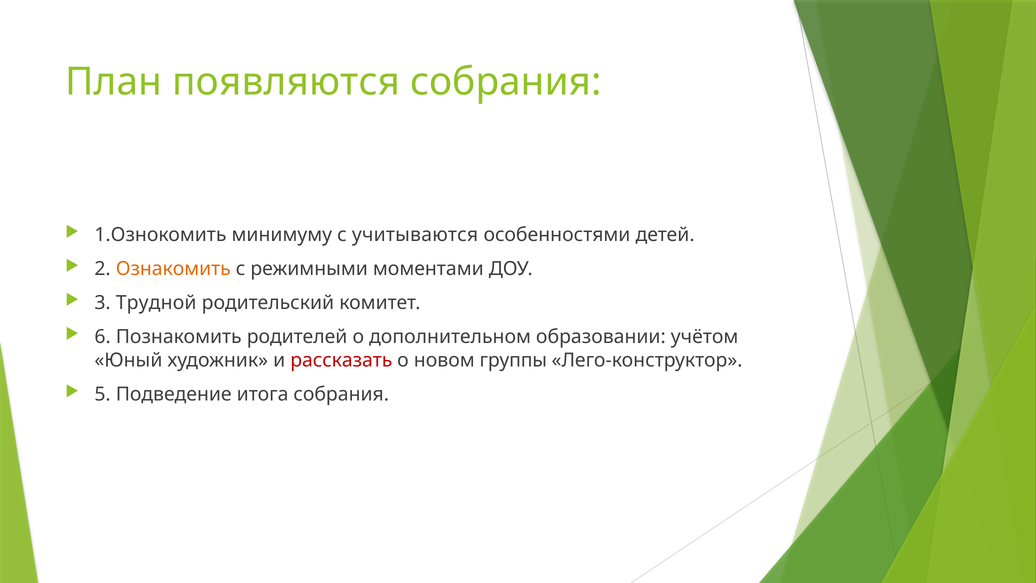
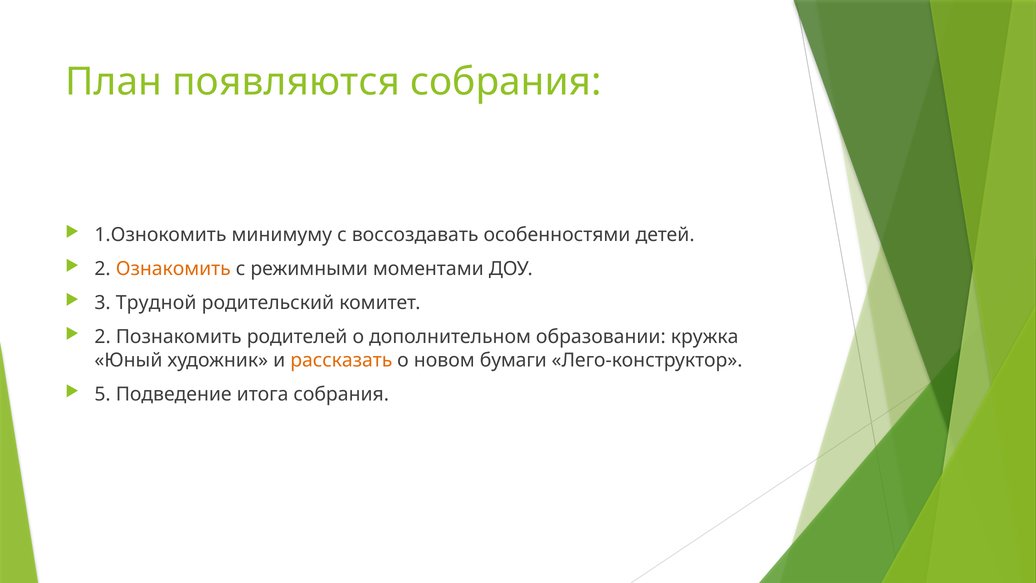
учитываются: учитываются -> воссоздавать
6 at (103, 337): 6 -> 2
учётом: учётом -> кружка
рассказать colour: red -> orange
группы: группы -> бумаги
